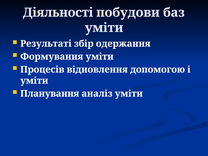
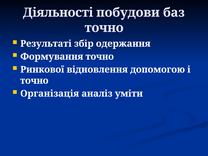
уміти at (104, 28): уміти -> точно
Формування уміти: уміти -> точно
Процесів: Процесів -> Ринкової
уміти at (34, 81): уміти -> точно
Планування: Планування -> Організація
